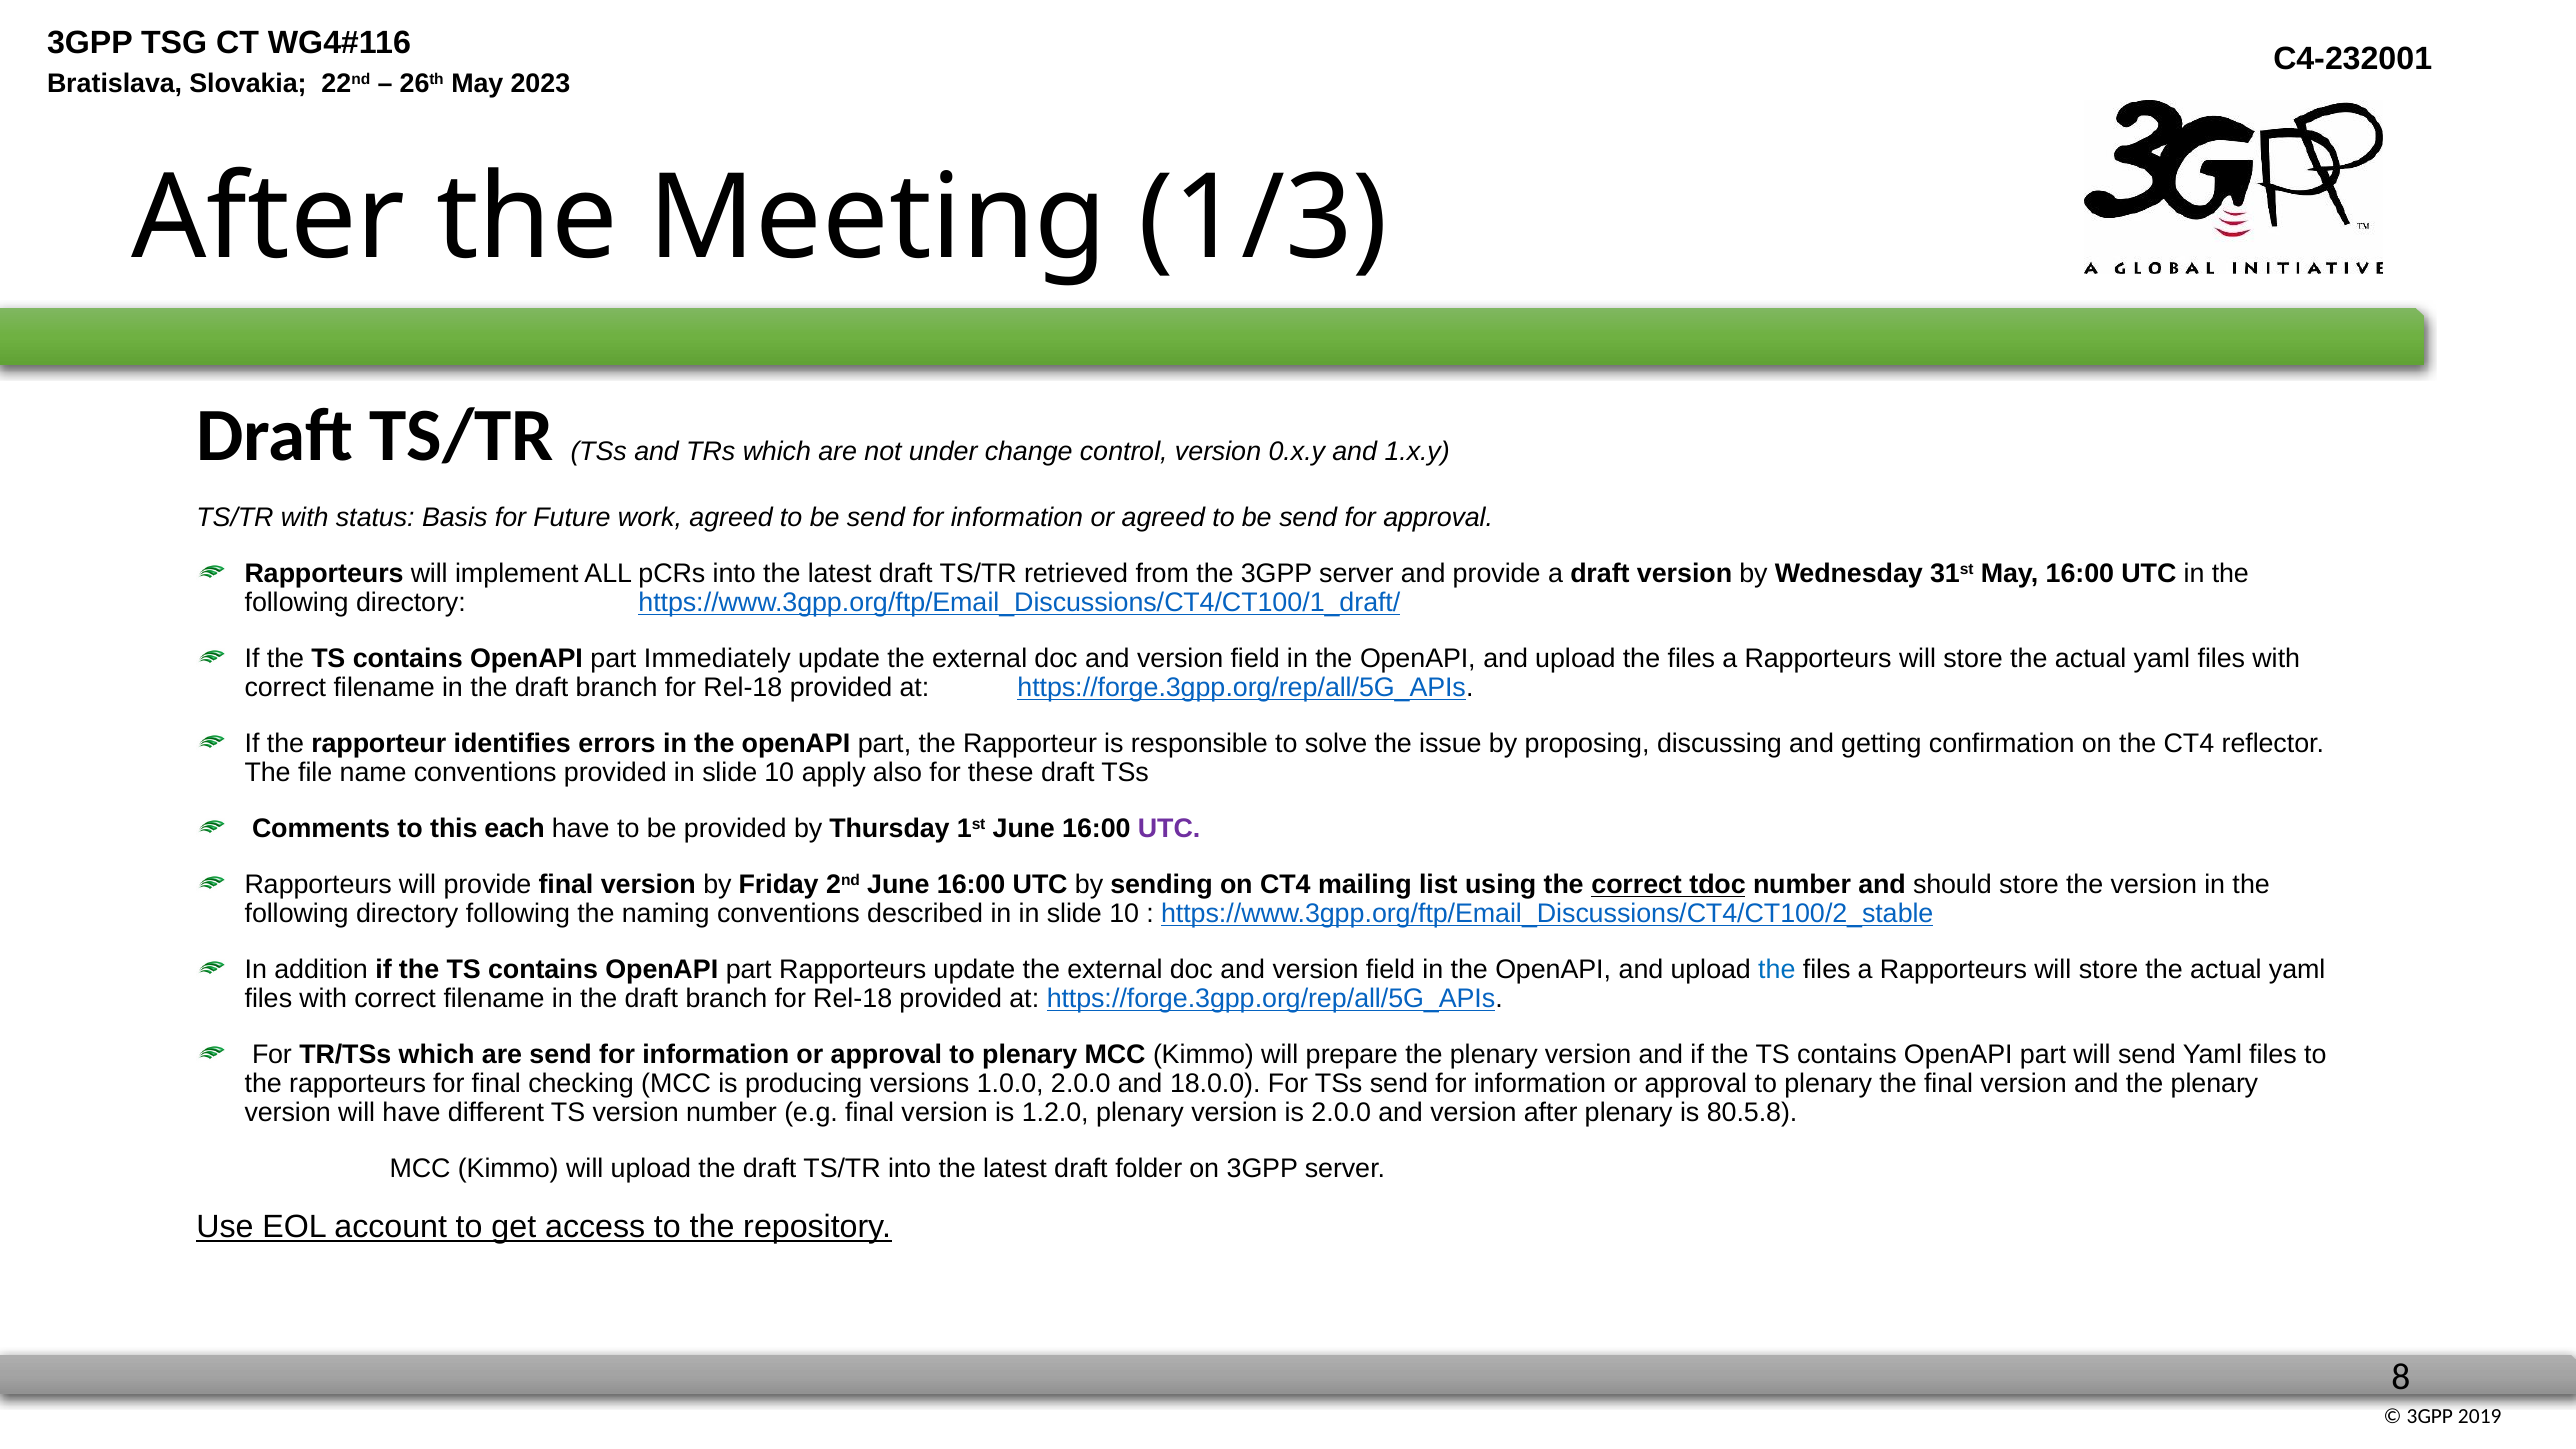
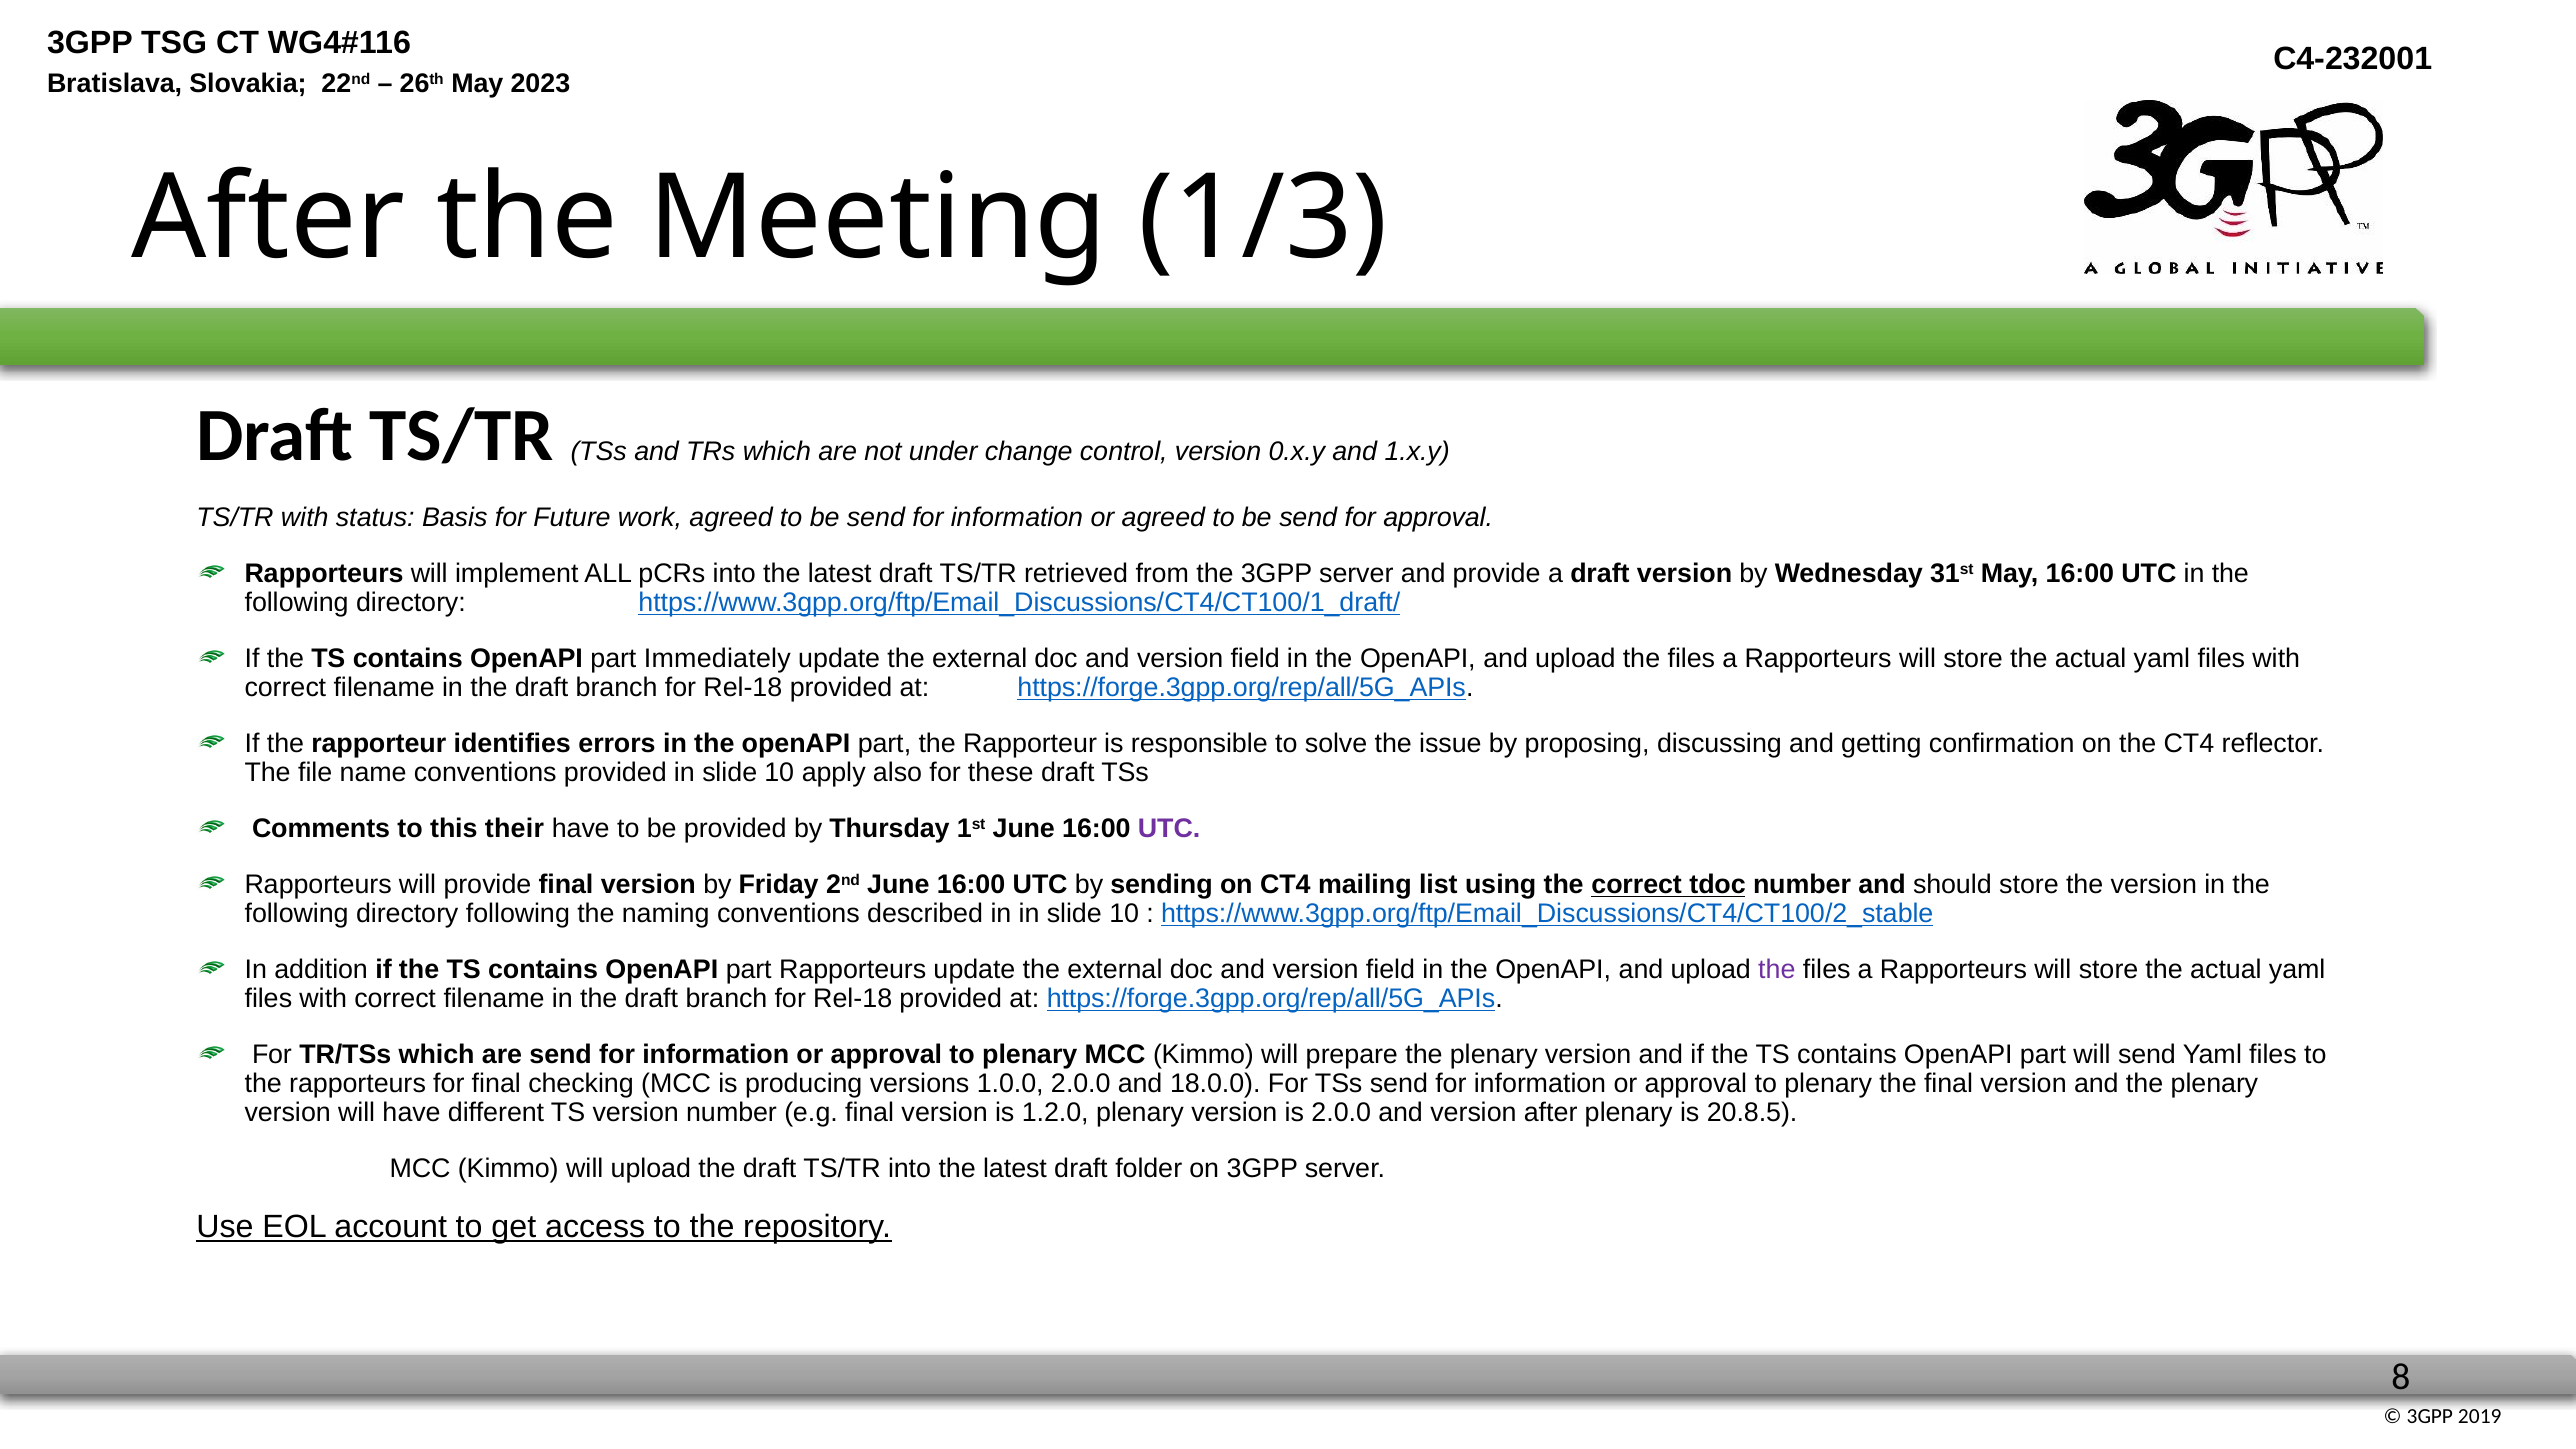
each: each -> their
the at (1777, 969) colour: blue -> purple
80.5.8: 80.5.8 -> 20.8.5
